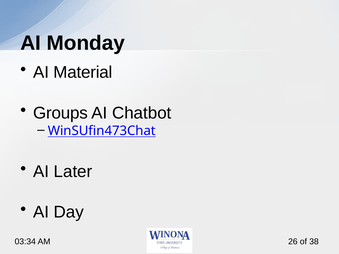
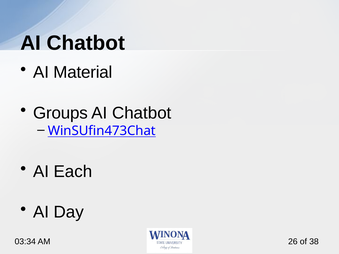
Monday at (86, 43): Monday -> Chatbot
Later: Later -> Each
